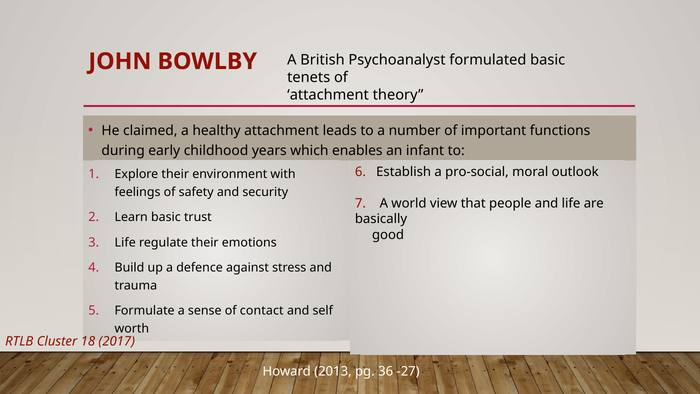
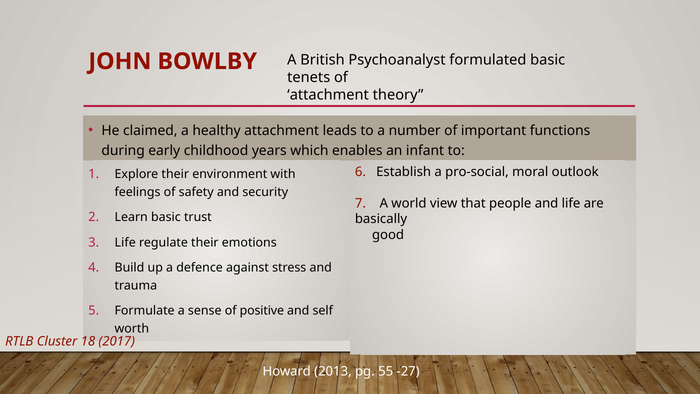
contact: contact -> positive
36: 36 -> 55
